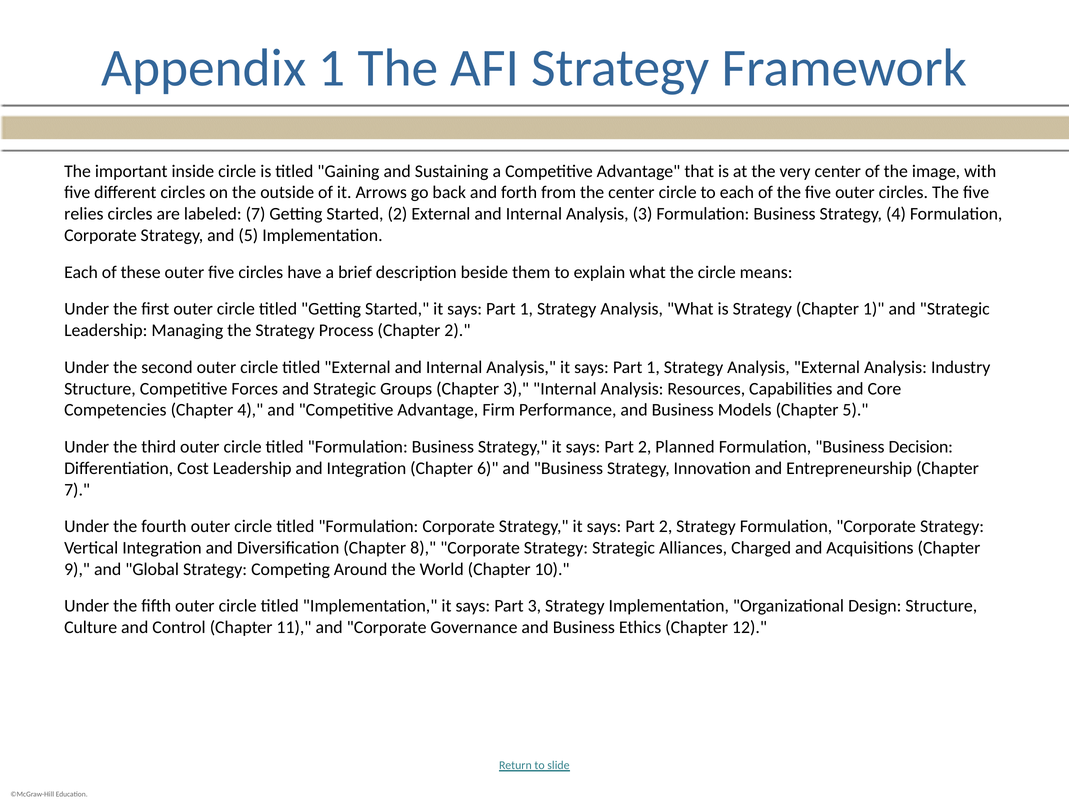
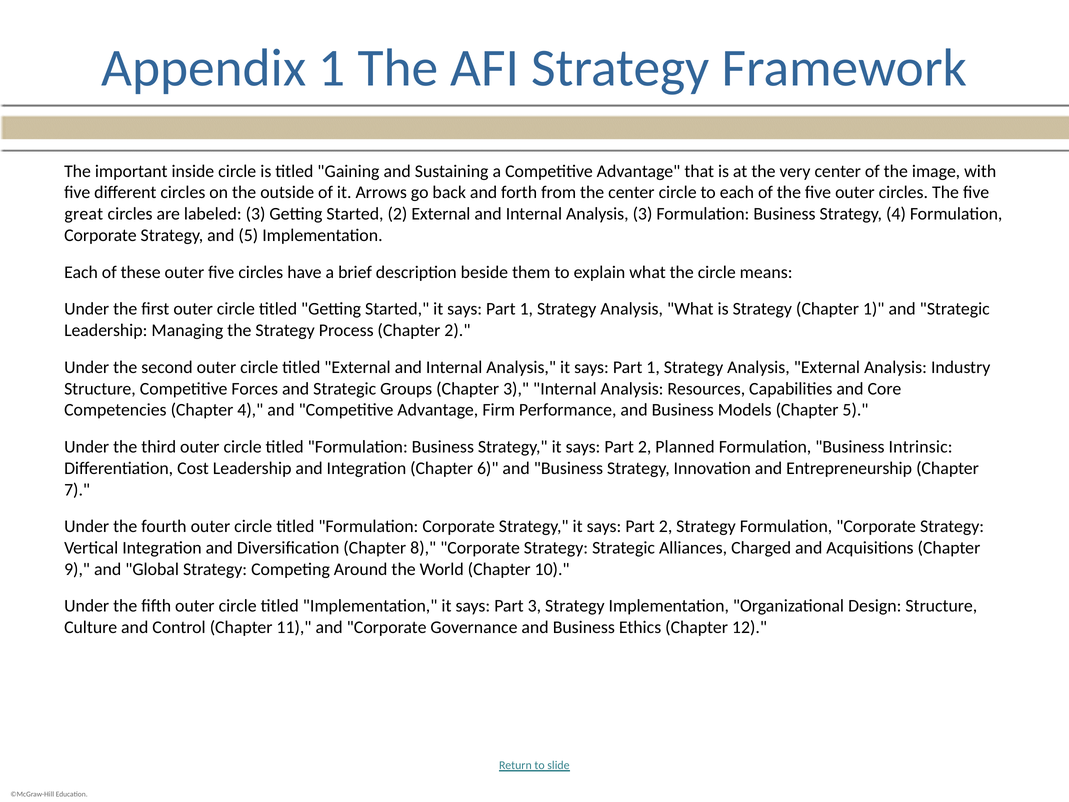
relies: relies -> great
labeled 7: 7 -> 3
Decision: Decision -> Intrinsic
